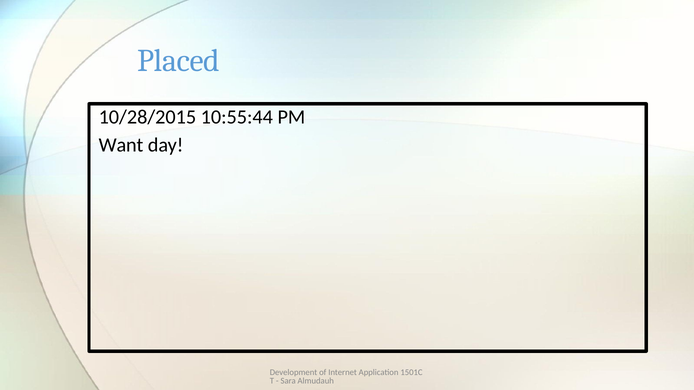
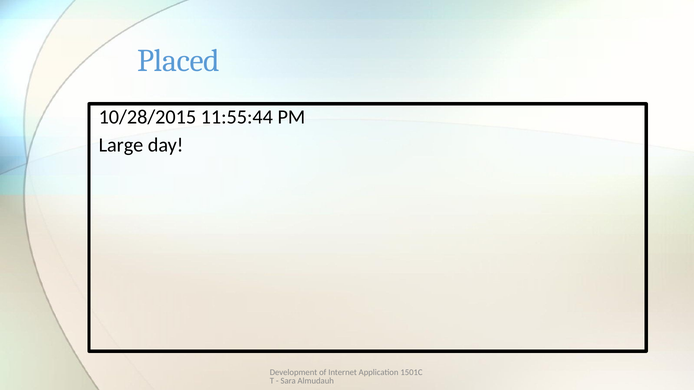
10:55:44: 10:55:44 -> 11:55:44
Want: Want -> Large
